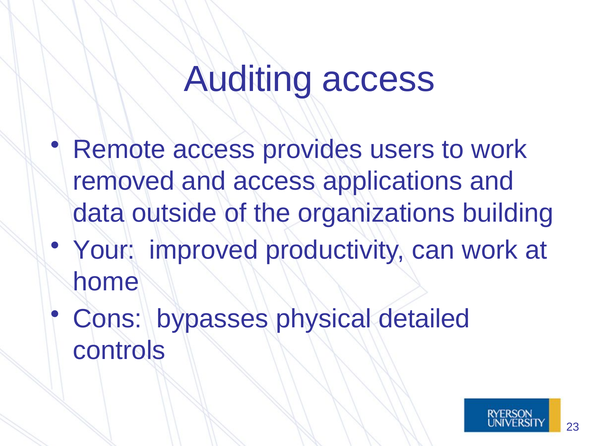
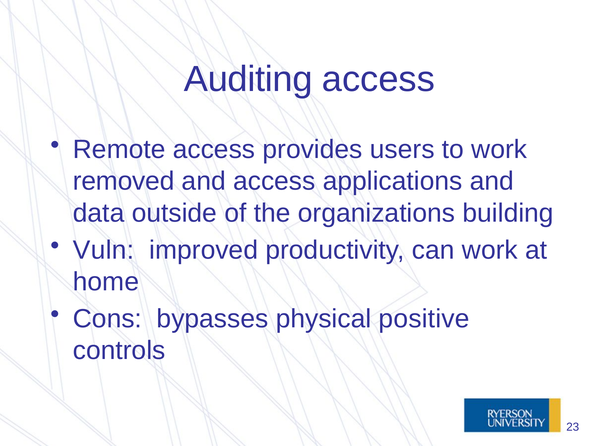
Your: Your -> Vuln
detailed: detailed -> positive
